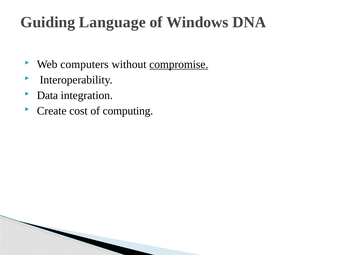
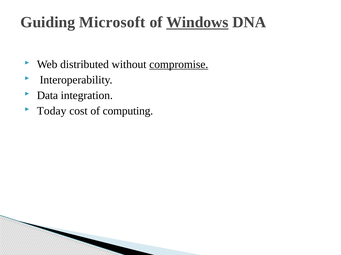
Language: Language -> Microsoft
Windows underline: none -> present
computers: computers -> distributed
Create: Create -> Today
